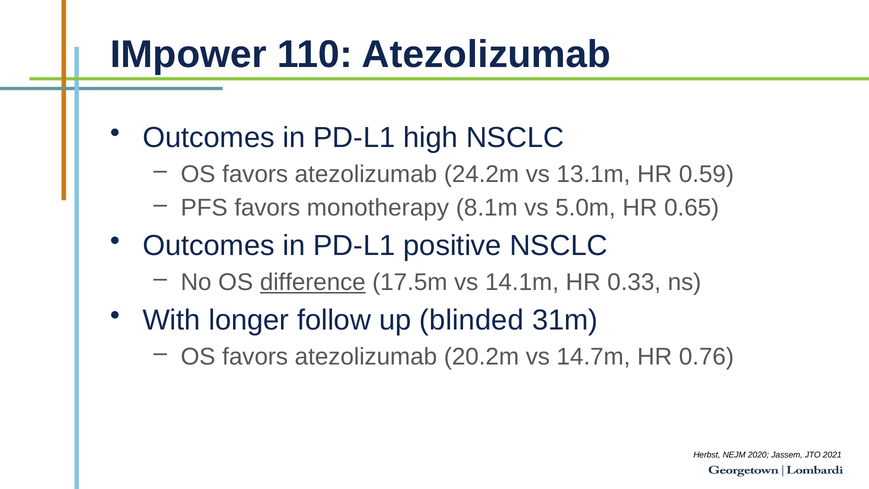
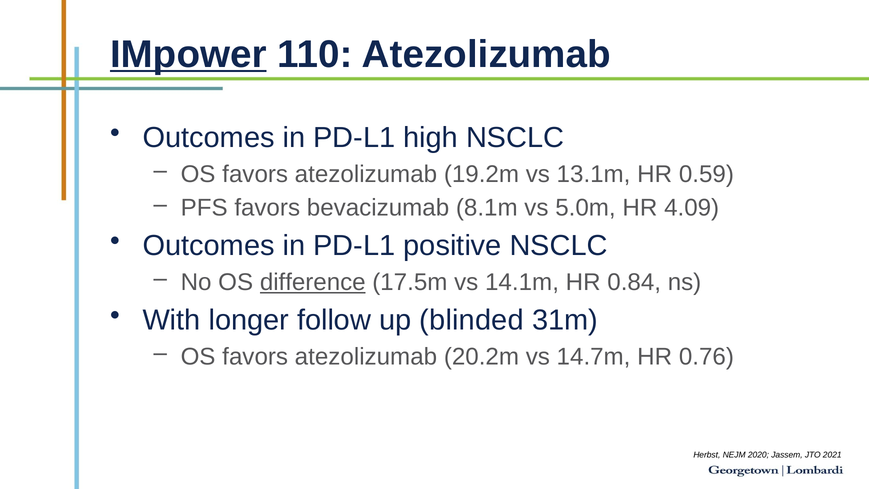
IMpower underline: none -> present
24.2m: 24.2m -> 19.2m
monotherapy: monotherapy -> bevacizumab
0.65: 0.65 -> 4.09
0.33: 0.33 -> 0.84
